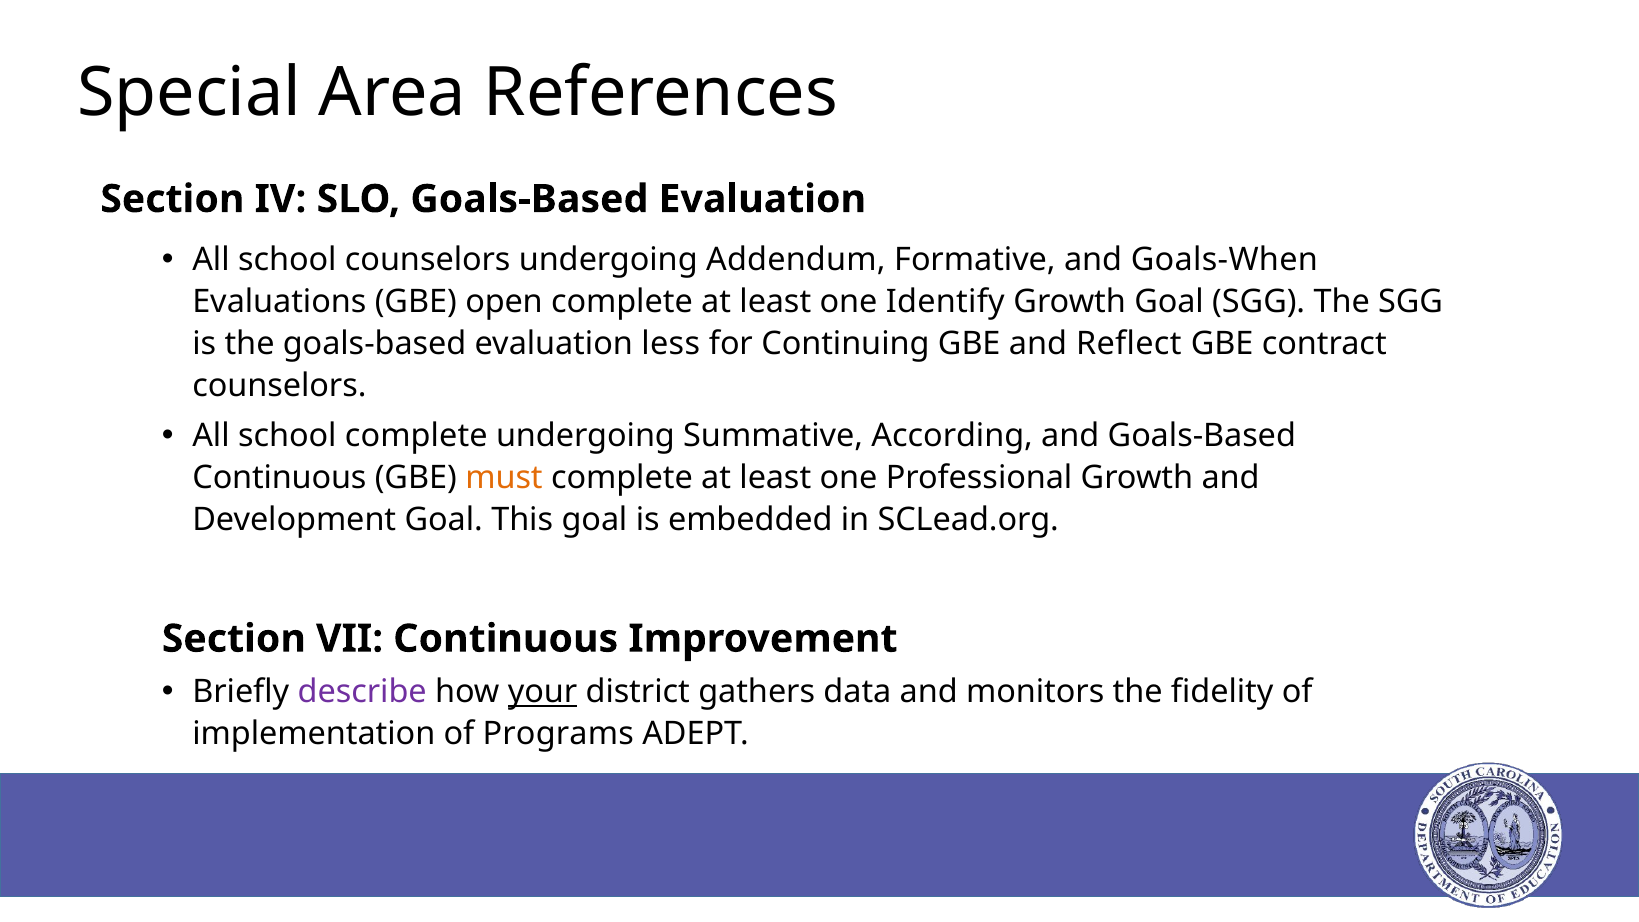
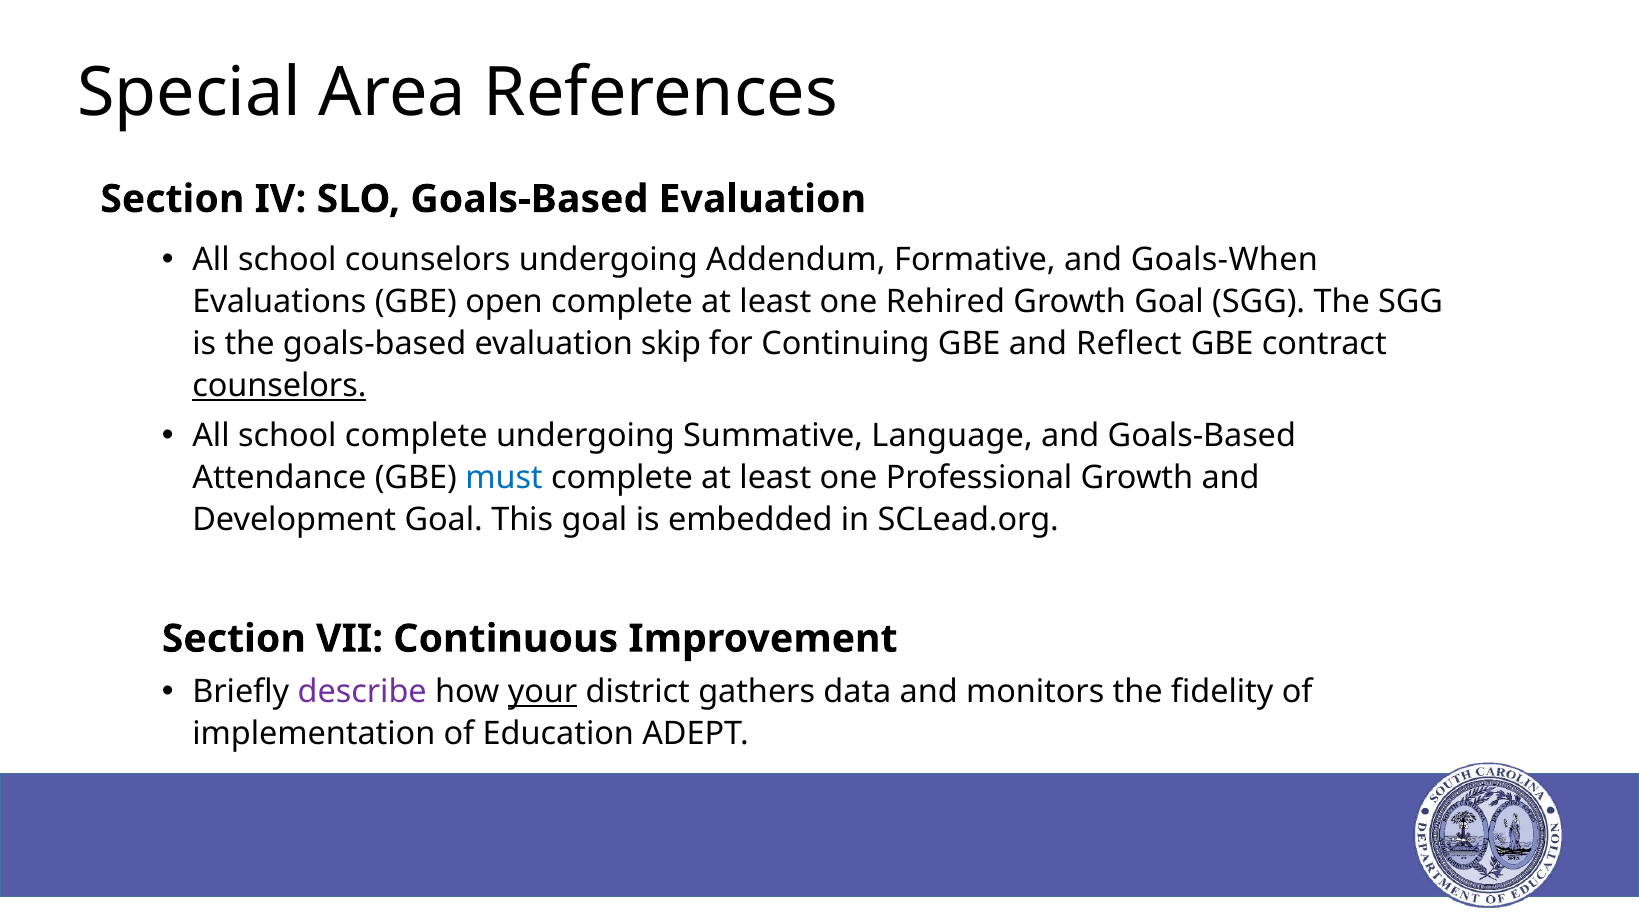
Identify: Identify -> Rehired
less: less -> skip
counselors at (279, 386) underline: none -> present
According: According -> Language
Continuous at (279, 478): Continuous -> Attendance
must colour: orange -> blue
Programs: Programs -> Education
